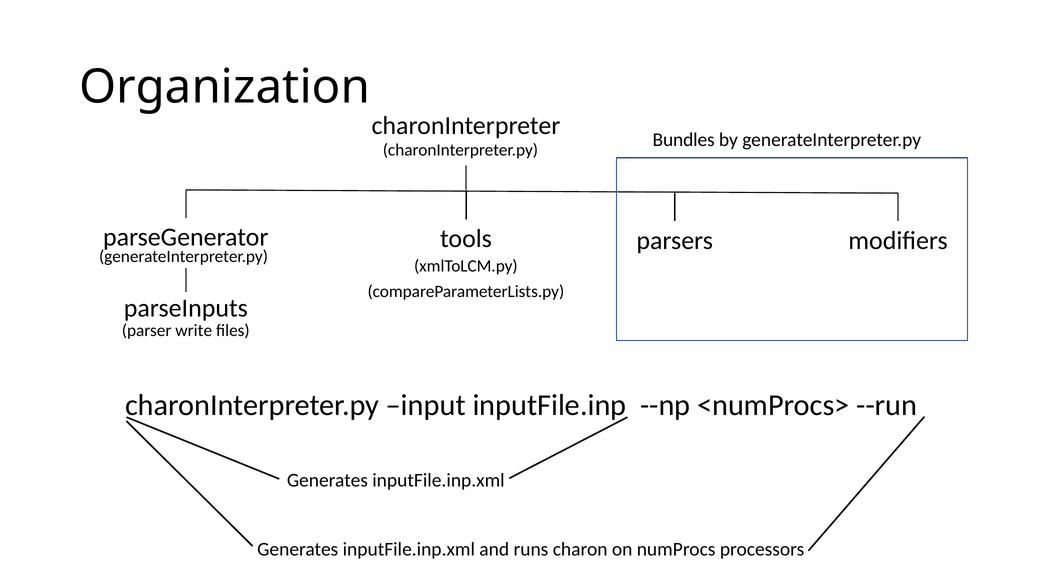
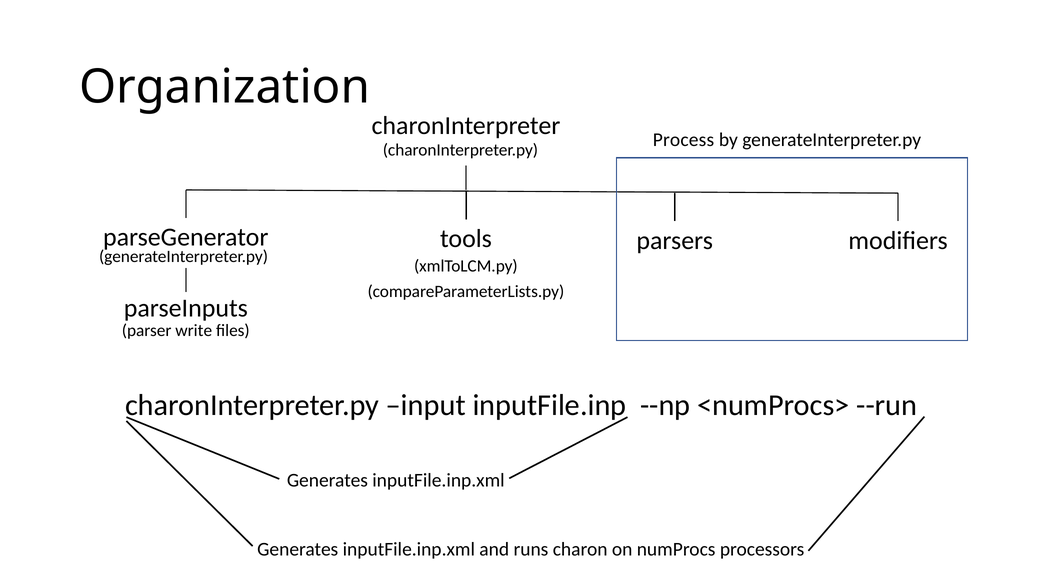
Bundles: Bundles -> Process
